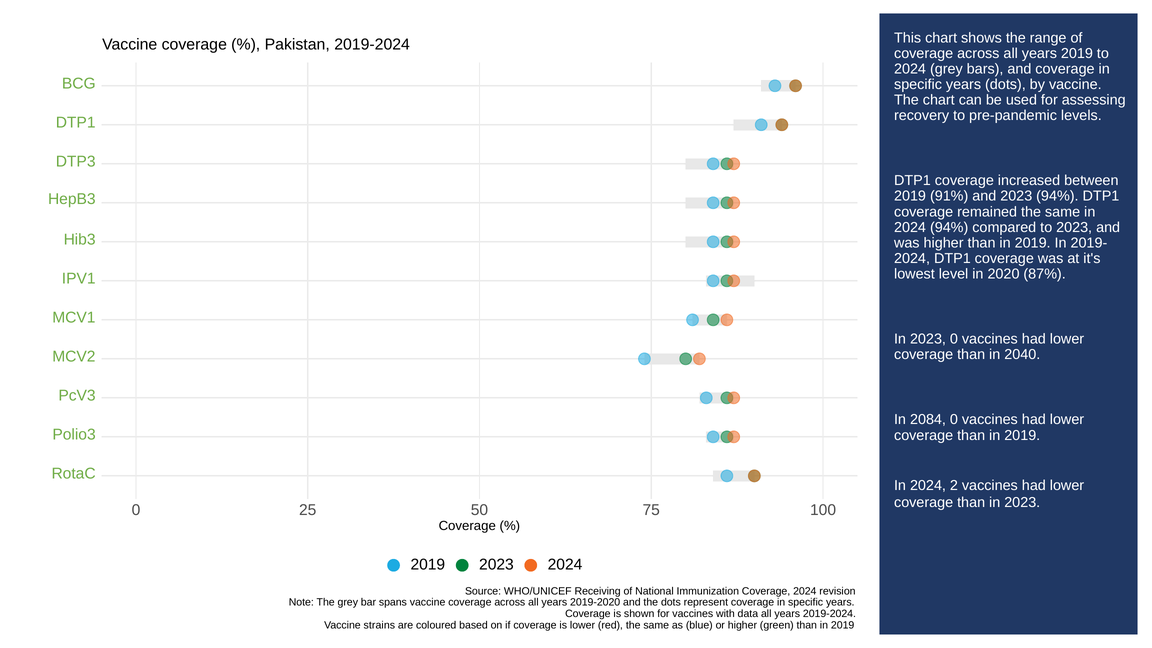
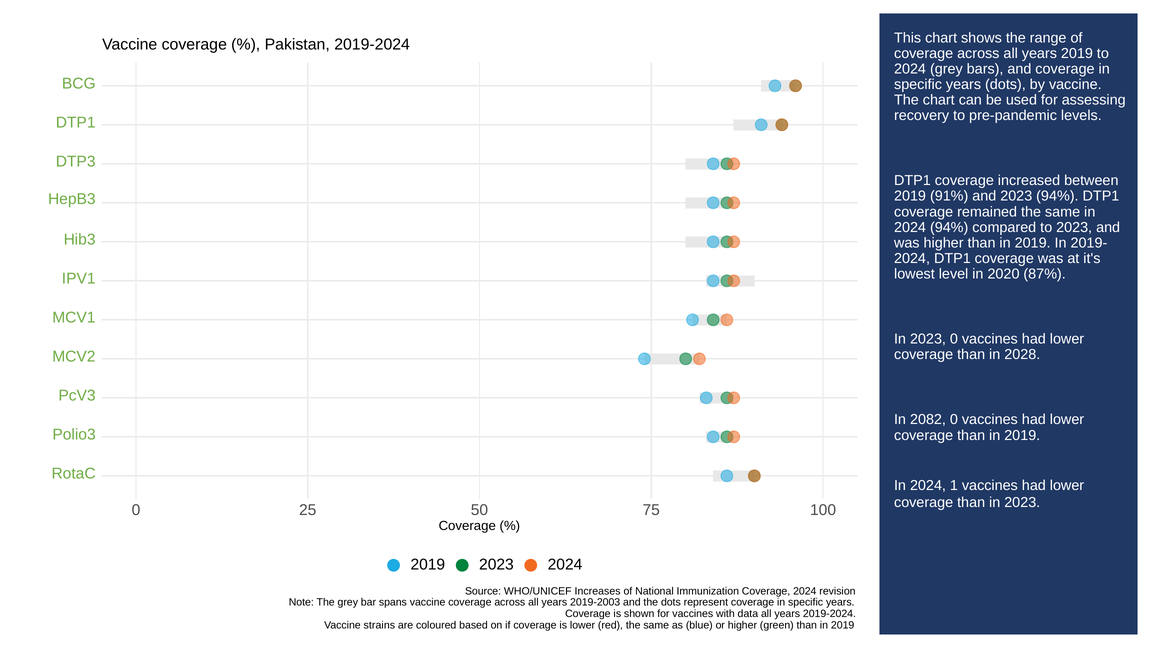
2040: 2040 -> 2028
2084: 2084 -> 2082
2: 2 -> 1
Receiving: Receiving -> Increases
2019-2020: 2019-2020 -> 2019-2003
